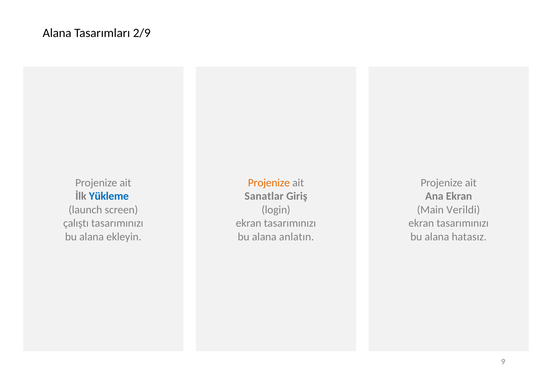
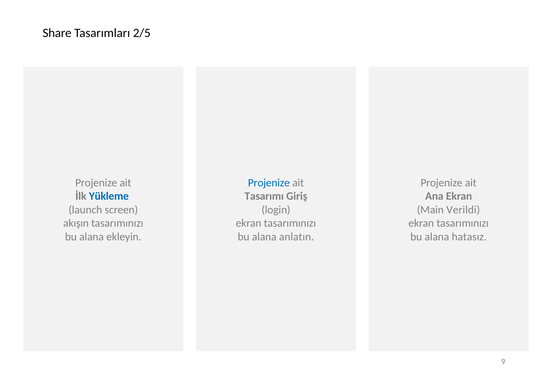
Alana at (57, 33): Alana -> Share
2/9: 2/9 -> 2/5
Projenize at (269, 183) colour: orange -> blue
Sanatlar: Sanatlar -> Tasarımı
çalıştı: çalıştı -> akışın
